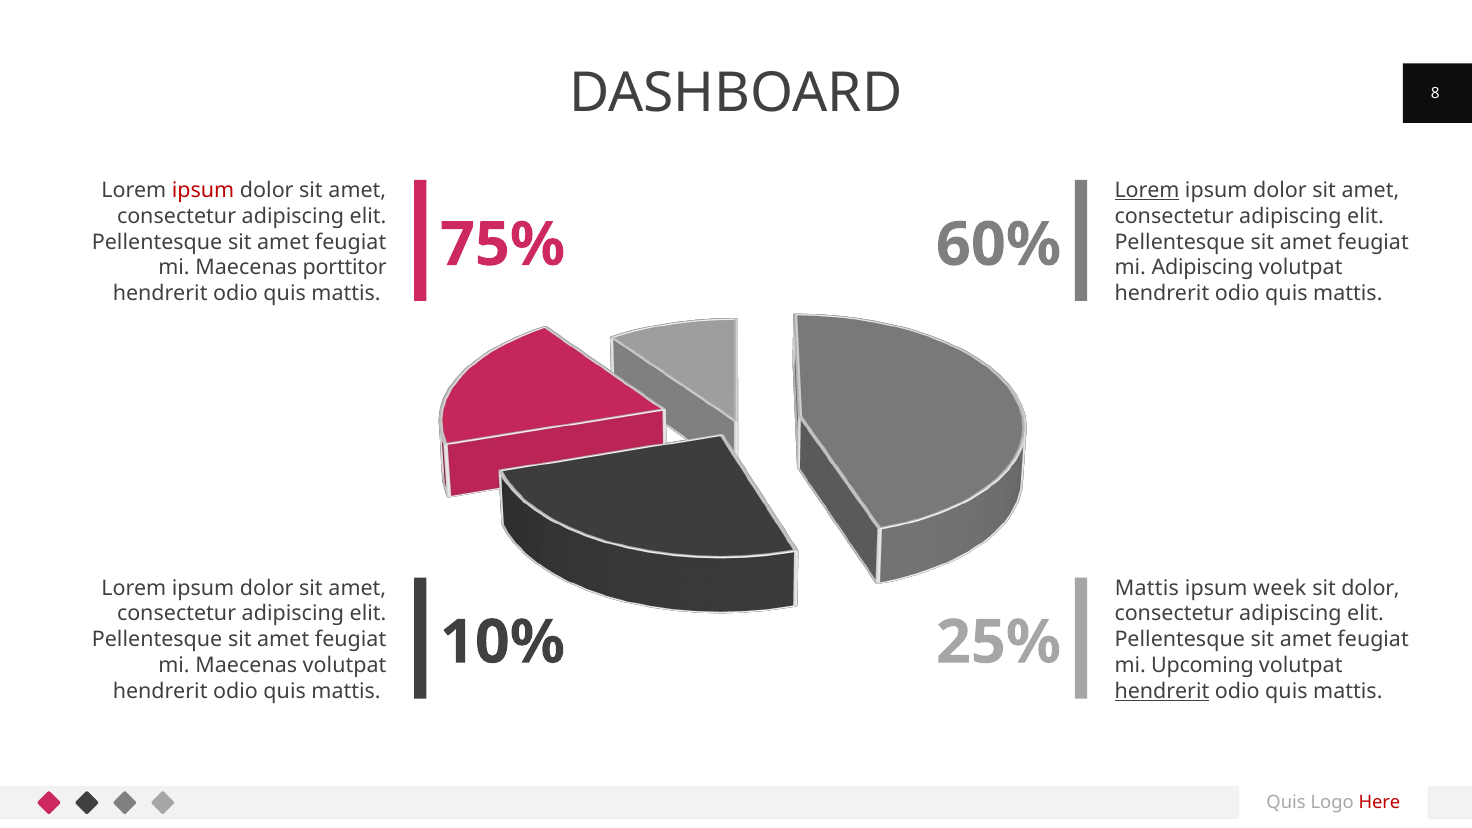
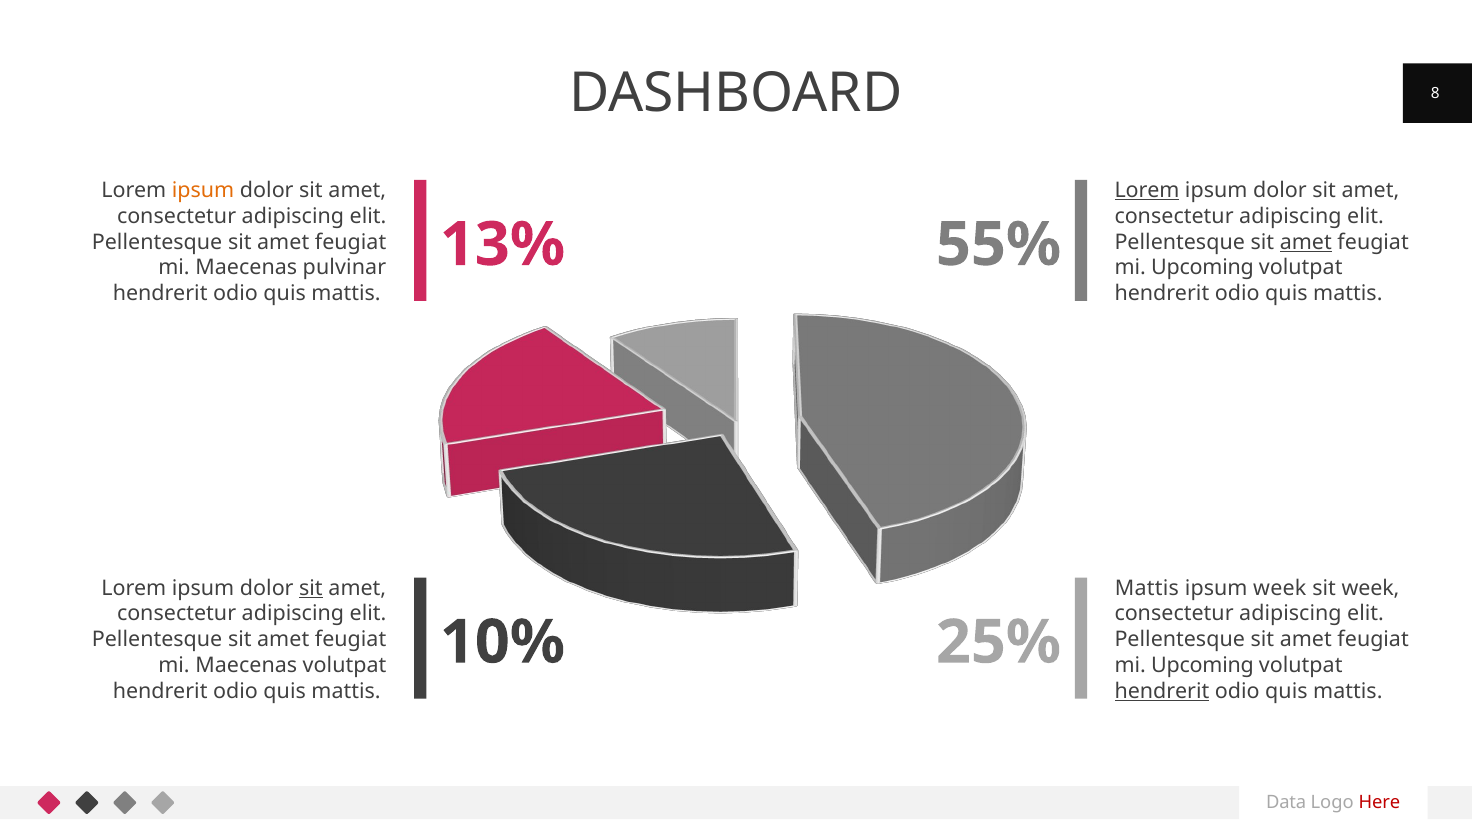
ipsum at (203, 190) colour: red -> orange
75%: 75% -> 13%
60%: 60% -> 55%
amet at (1306, 242) underline: none -> present
porttitor: porttitor -> pulvinar
Adipiscing at (1203, 268): Adipiscing -> Upcoming
sit at (311, 588) underline: none -> present
sit dolor: dolor -> week
Quis at (1286, 802): Quis -> Data
